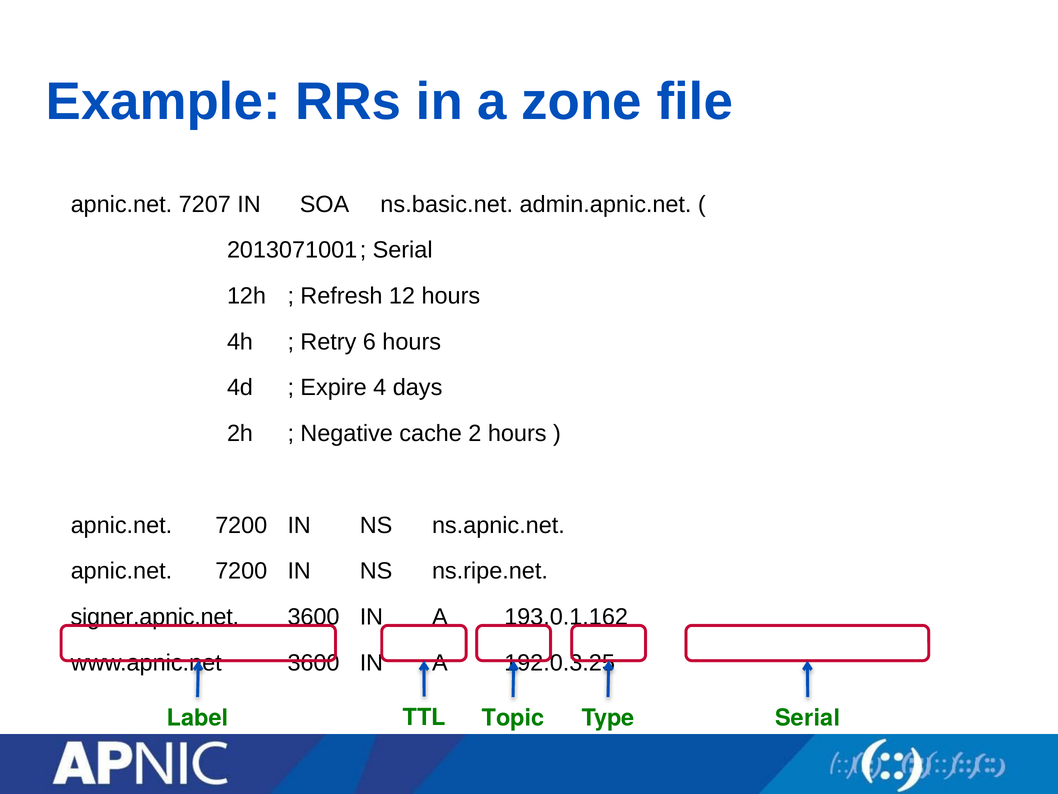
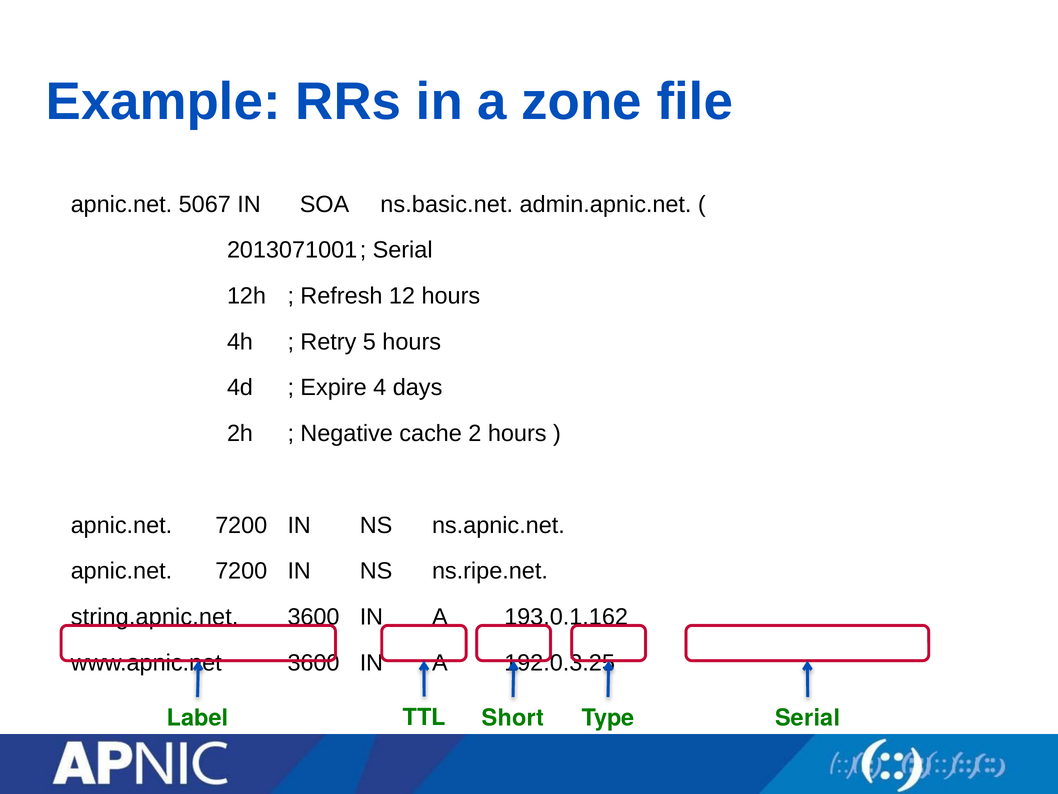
7207: 7207 -> 5067
6: 6 -> 5
signer.apnic.net: signer.apnic.net -> string.apnic.net
Topic: Topic -> Short
